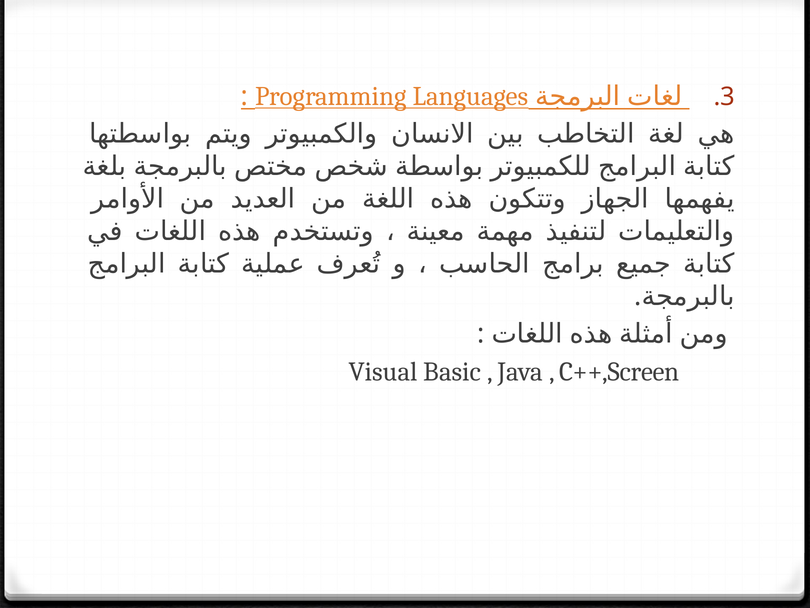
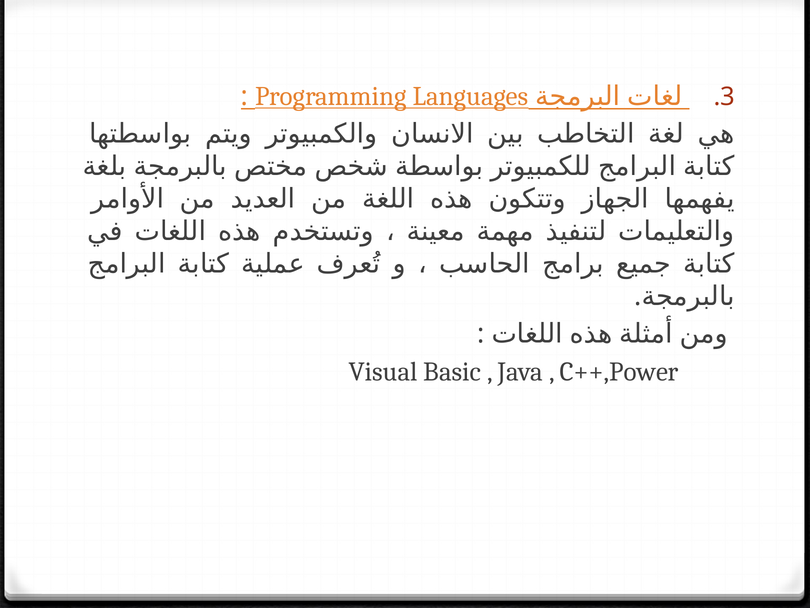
C++,Screen: C++,Screen -> C++,Power
